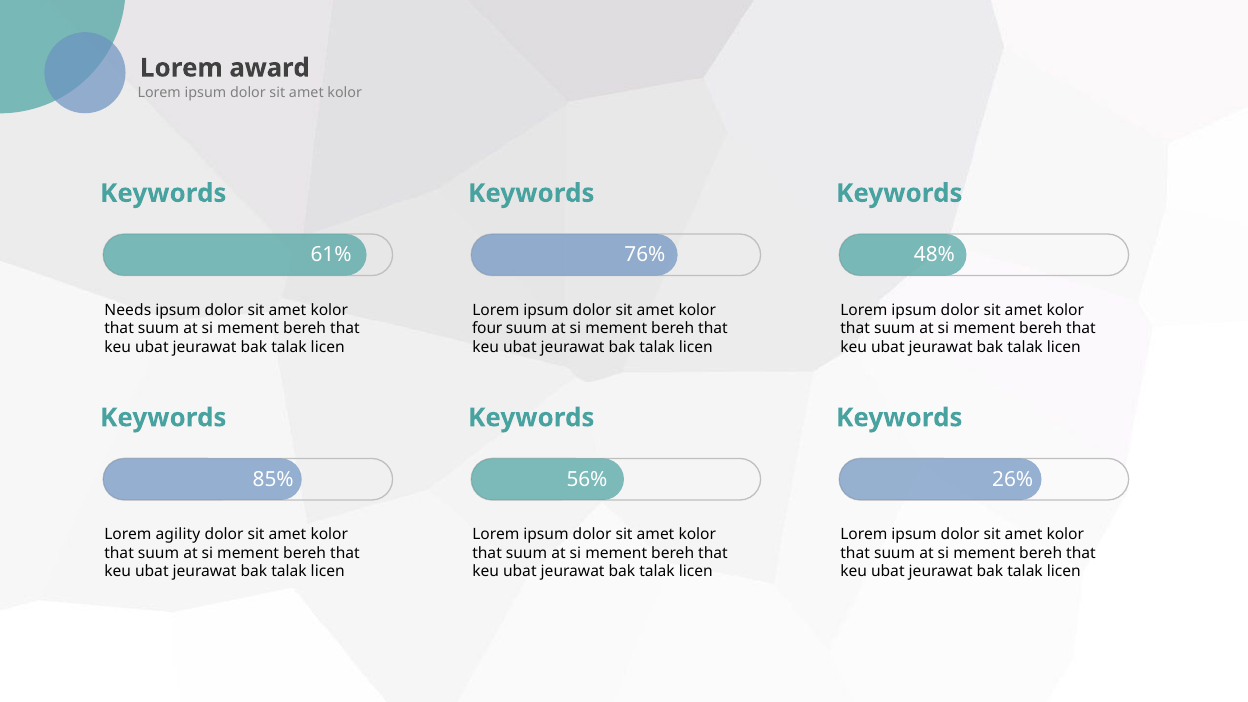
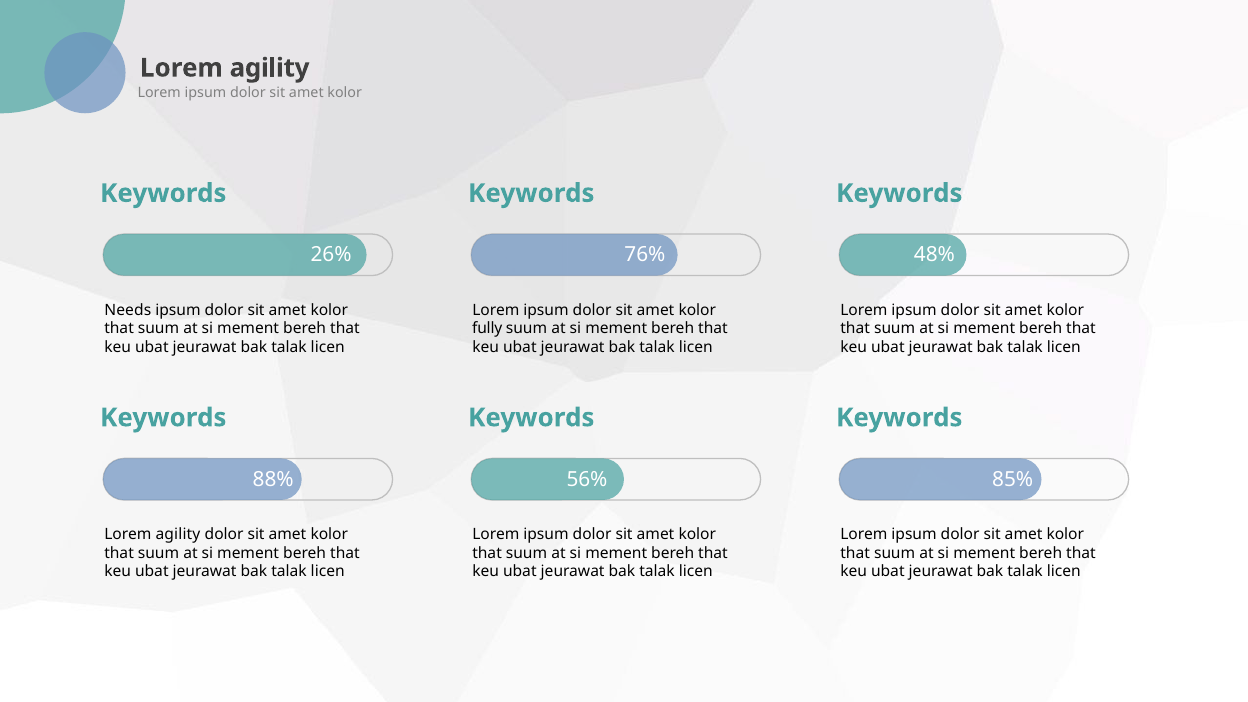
award at (270, 68): award -> agility
61%: 61% -> 26%
four: four -> fully
85%: 85% -> 88%
26%: 26% -> 85%
